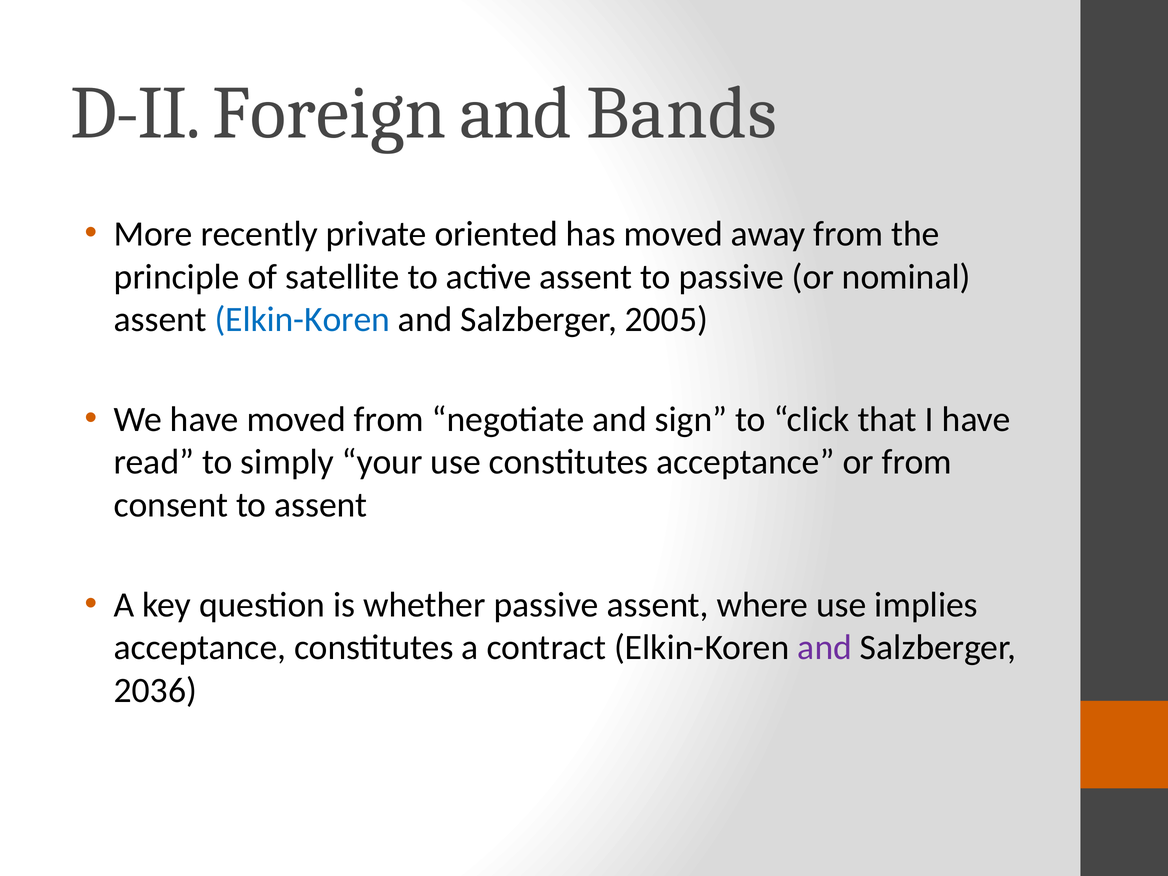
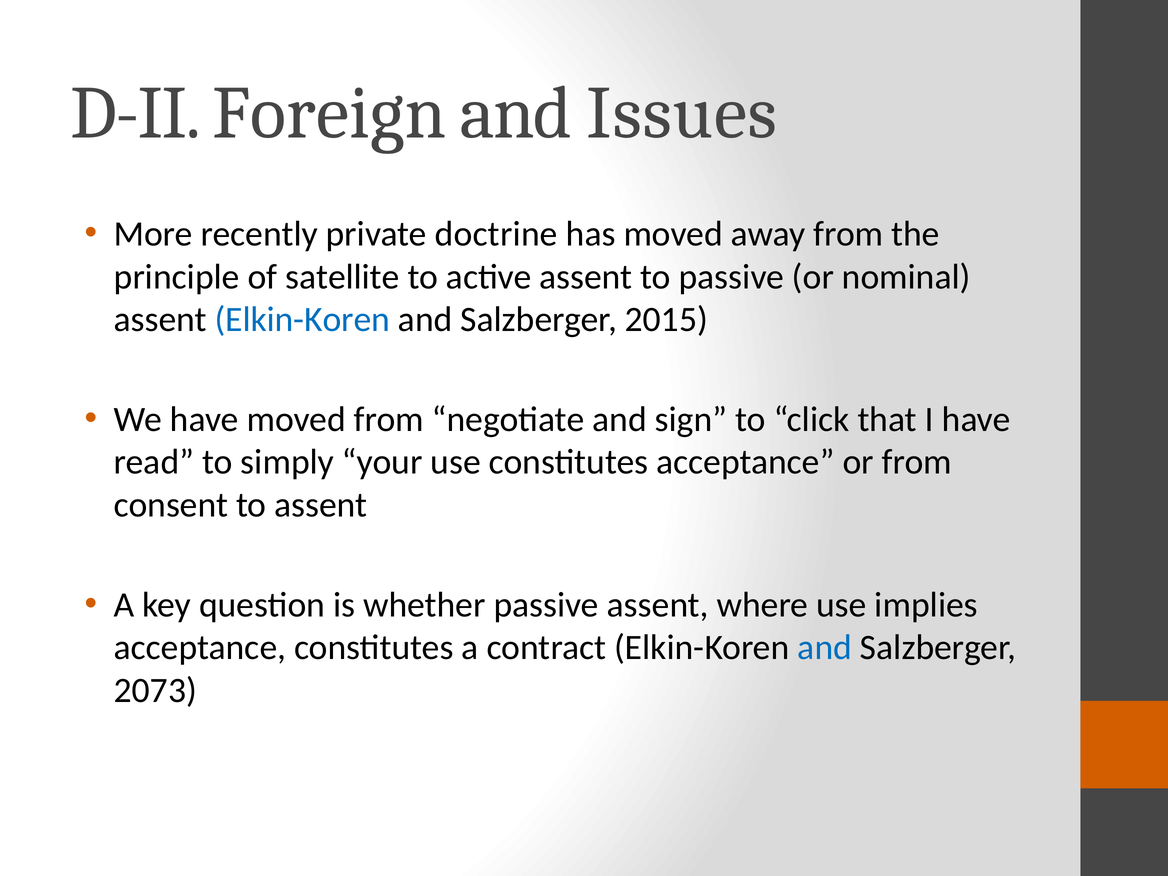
Bands: Bands -> Issues
oriented: oriented -> doctrine
2005: 2005 -> 2015
and at (825, 648) colour: purple -> blue
2036: 2036 -> 2073
